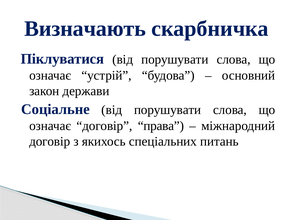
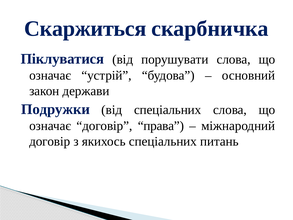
Визначають: Визначають -> Скаржиться
Соціальне: Соціальне -> Подружки
порушувати at (168, 110): порушувати -> спеціальних
